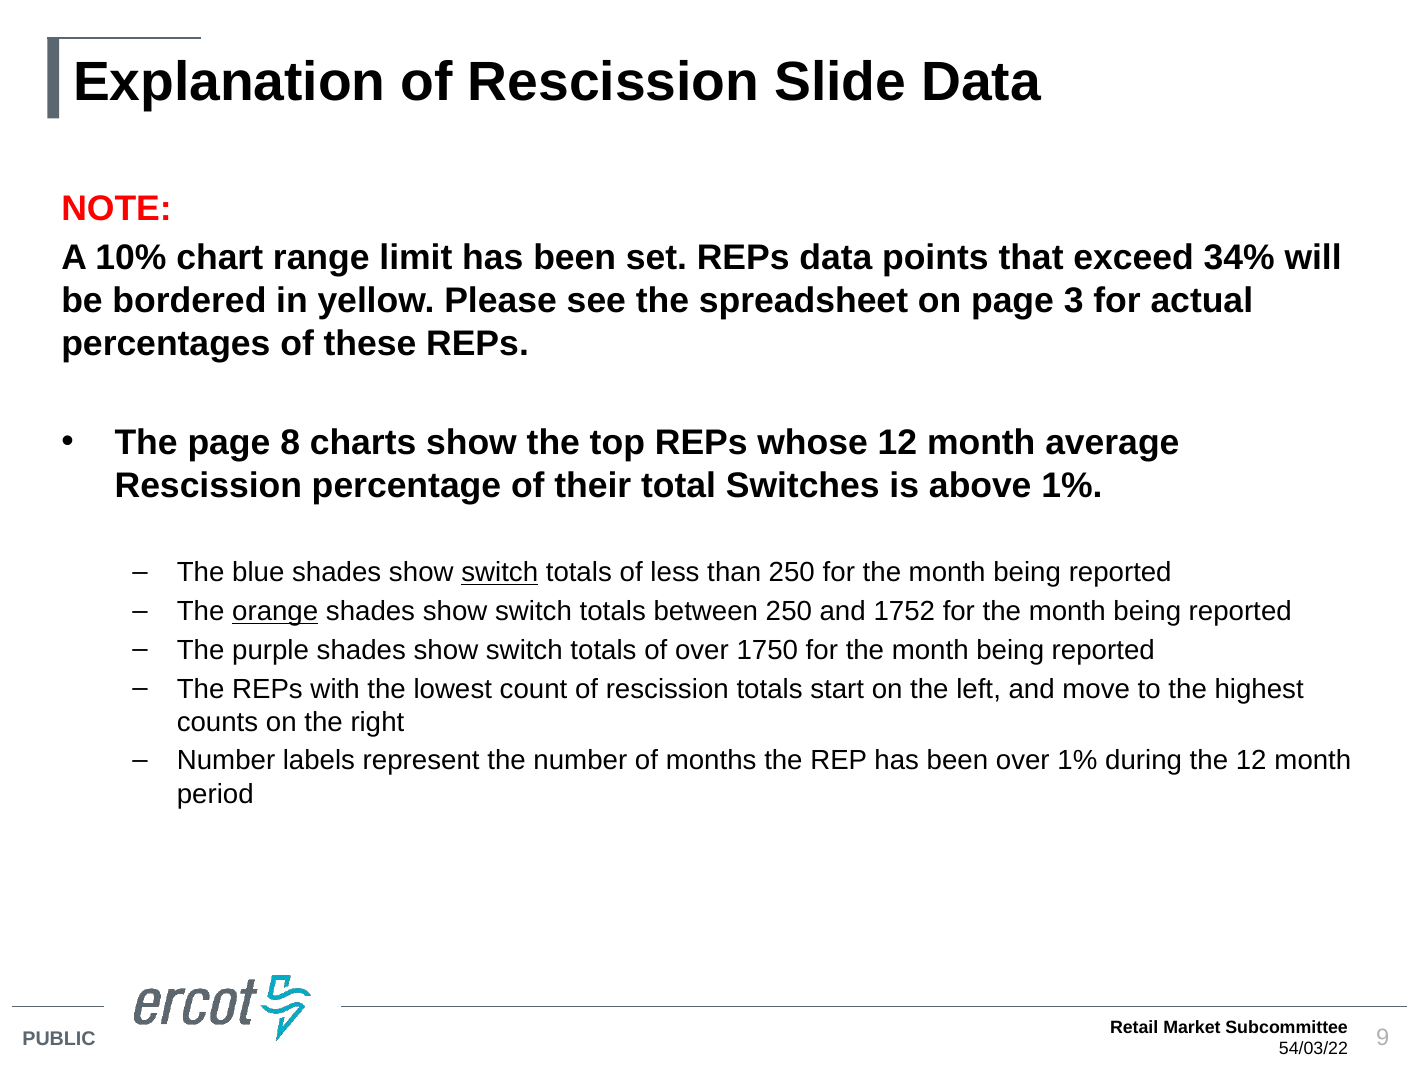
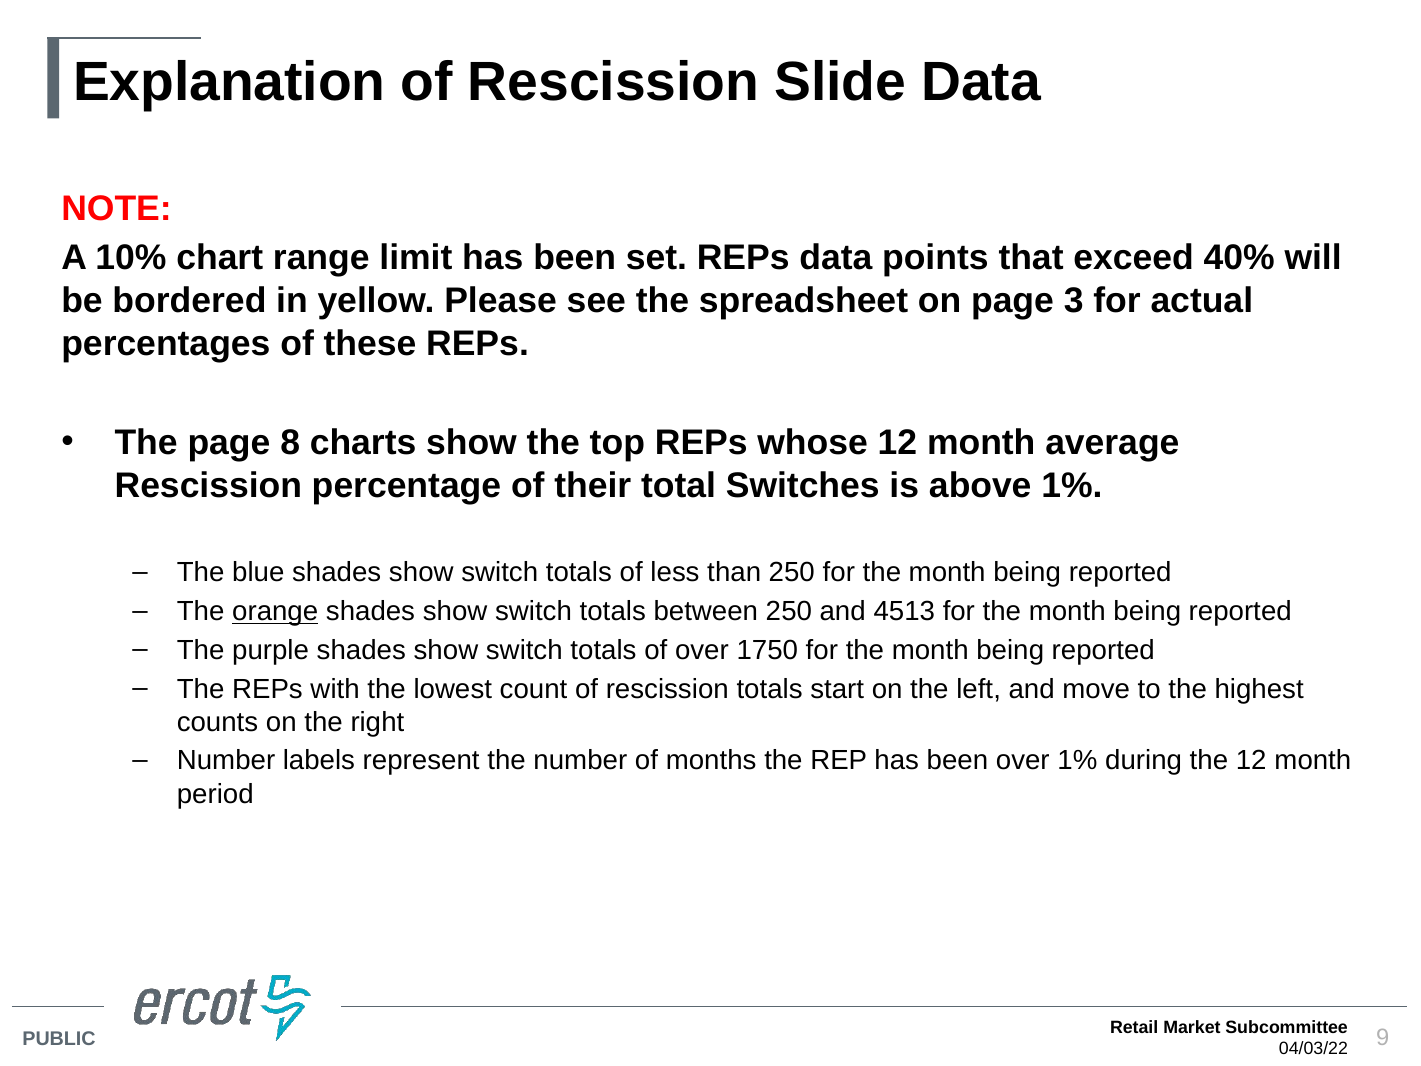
34%: 34% -> 40%
switch at (500, 573) underline: present -> none
1752: 1752 -> 4513
54/03/22: 54/03/22 -> 04/03/22
